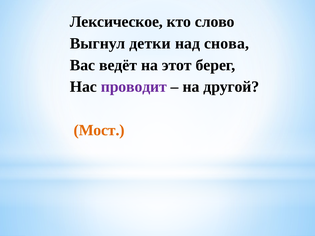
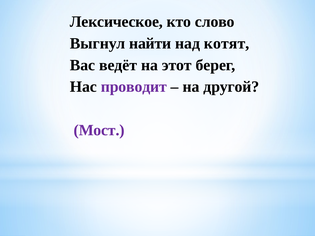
детки: детки -> найти
снова: снова -> котят
Мост colour: orange -> purple
